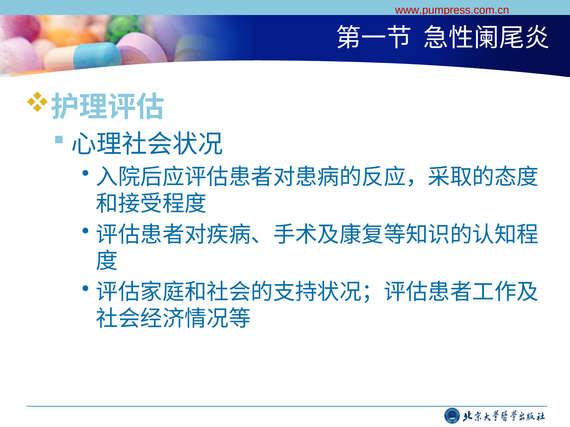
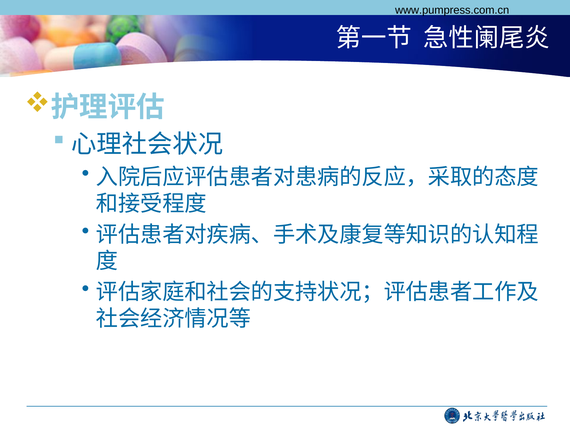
www.pumpress.com.cn colour: red -> black
